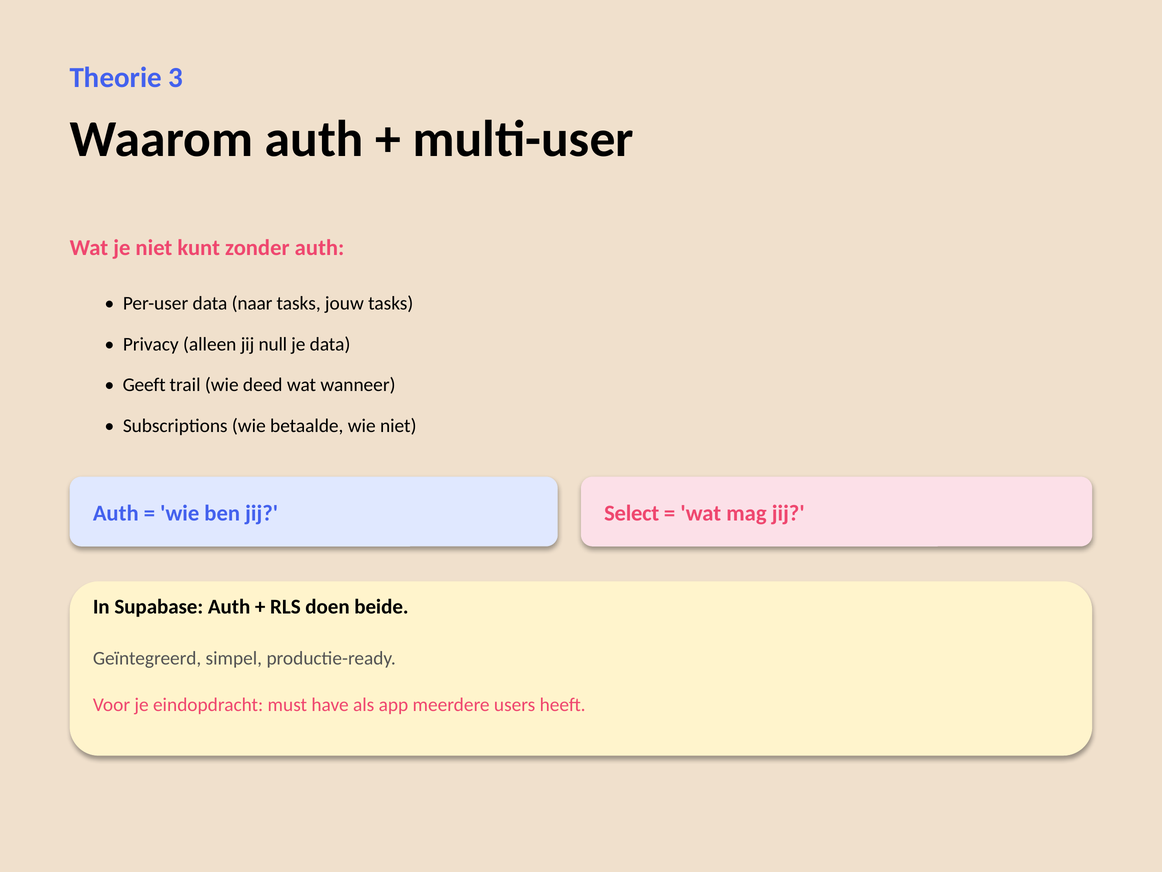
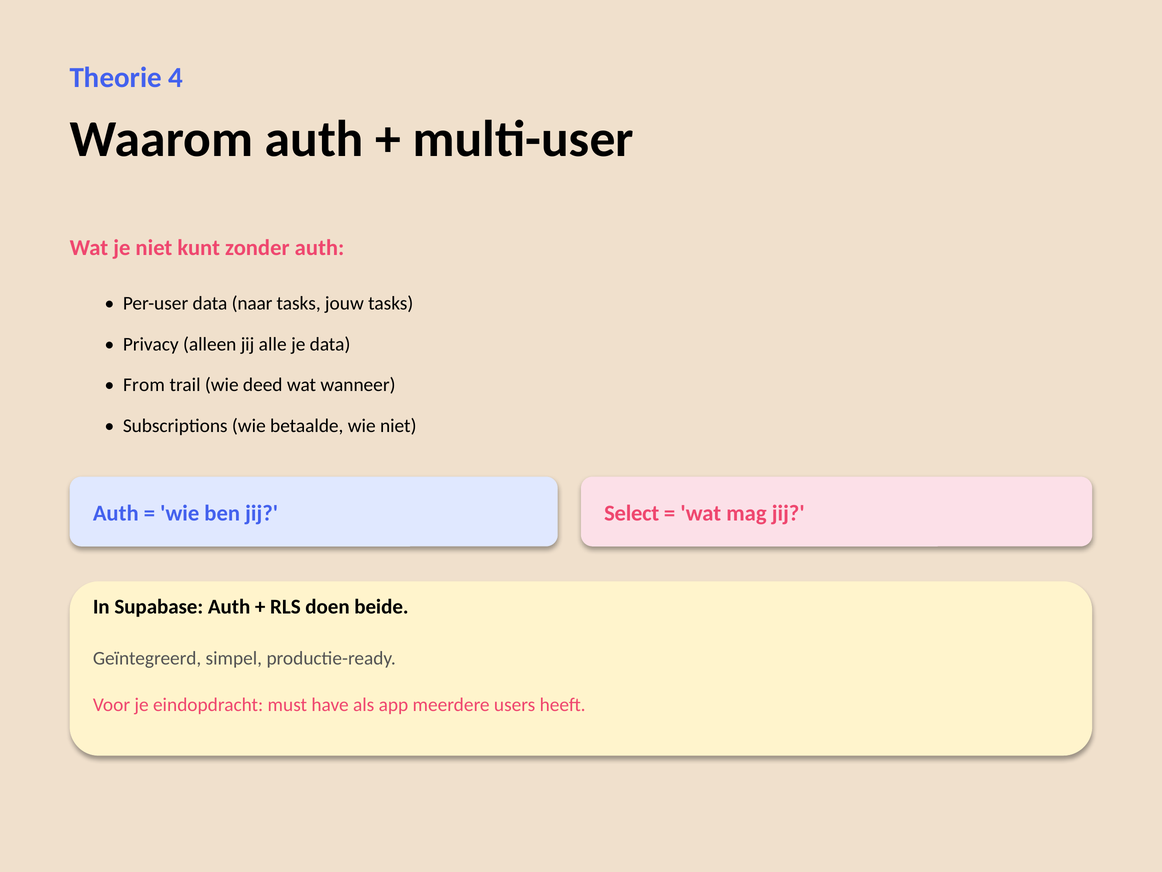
3: 3 -> 4
null: null -> alle
Geeft: Geeft -> From
